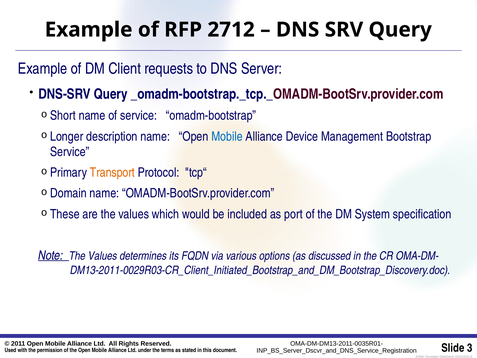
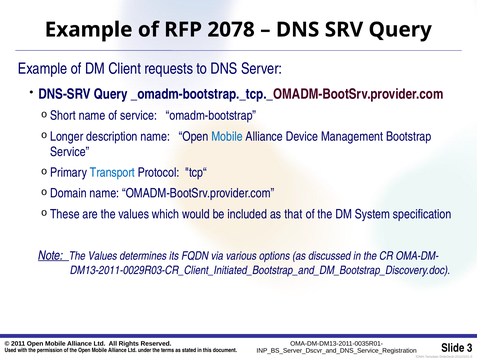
2712: 2712 -> 2078
Transport colour: orange -> blue
port: port -> that
